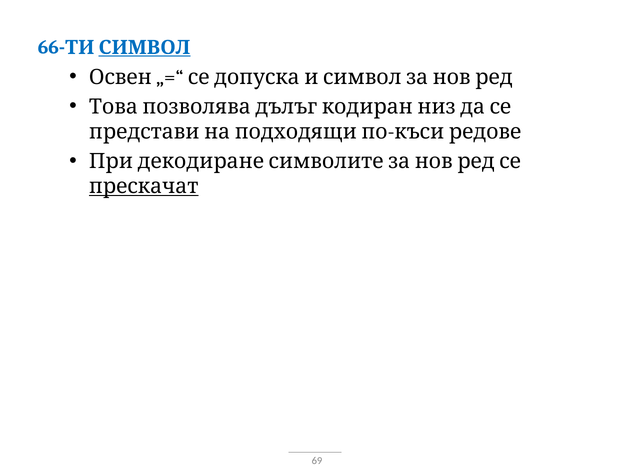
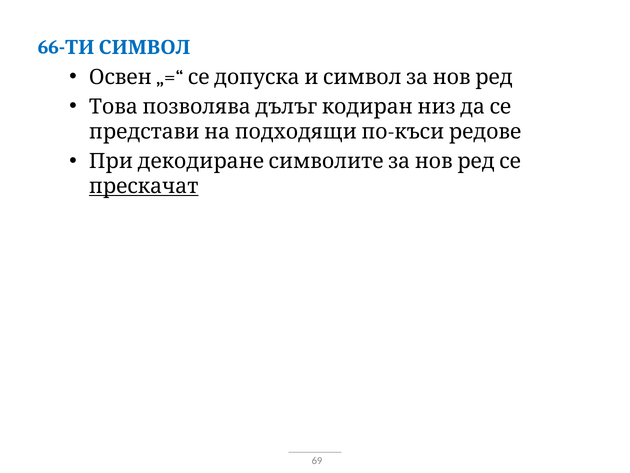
СИМВОЛ underline: present -> none
